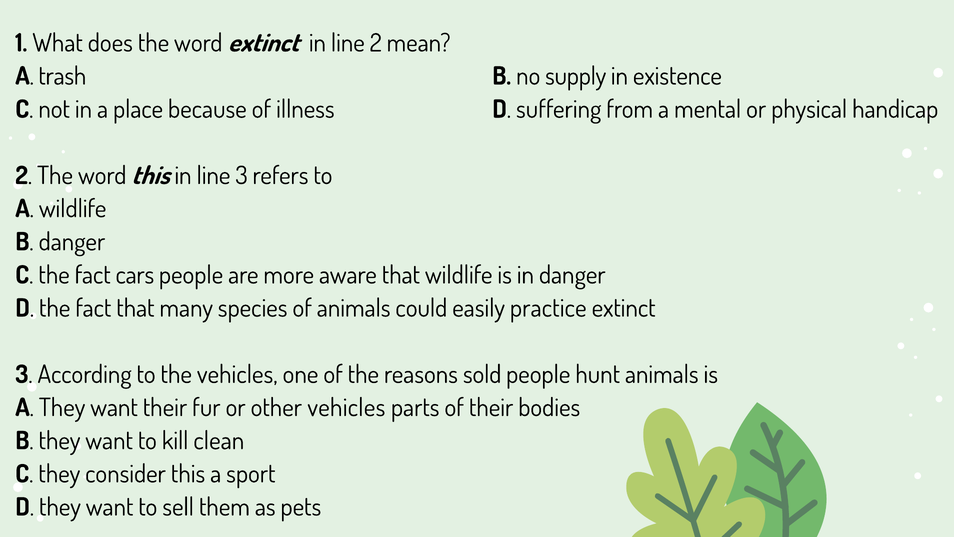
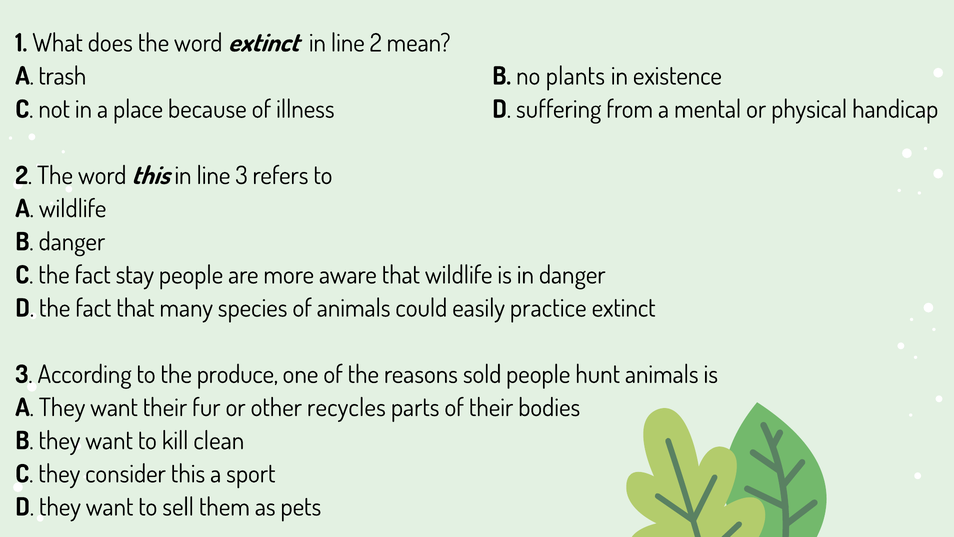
supply: supply -> plants
cars: cars -> stay
the vehicles: vehicles -> produce
other vehicles: vehicles -> recycles
